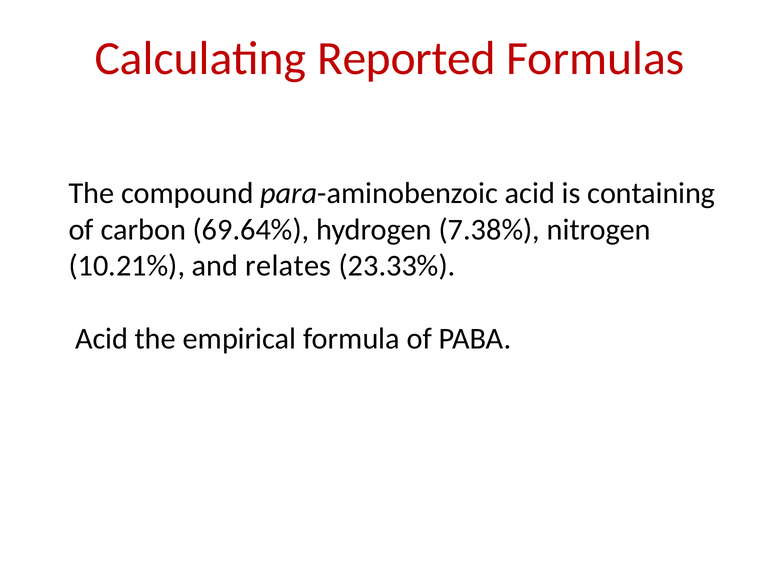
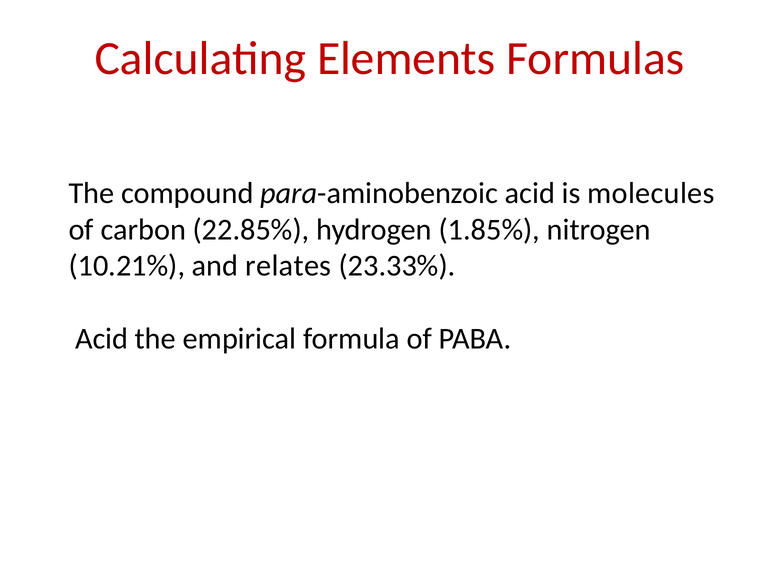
Reported: Reported -> Elements
containing: containing -> molecules
69.64%: 69.64% -> 22.85%
7.38%: 7.38% -> 1.85%
